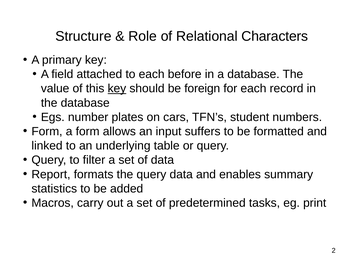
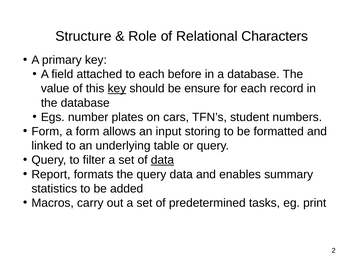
foreign: foreign -> ensure
suffers: suffers -> storing
data at (162, 160) underline: none -> present
